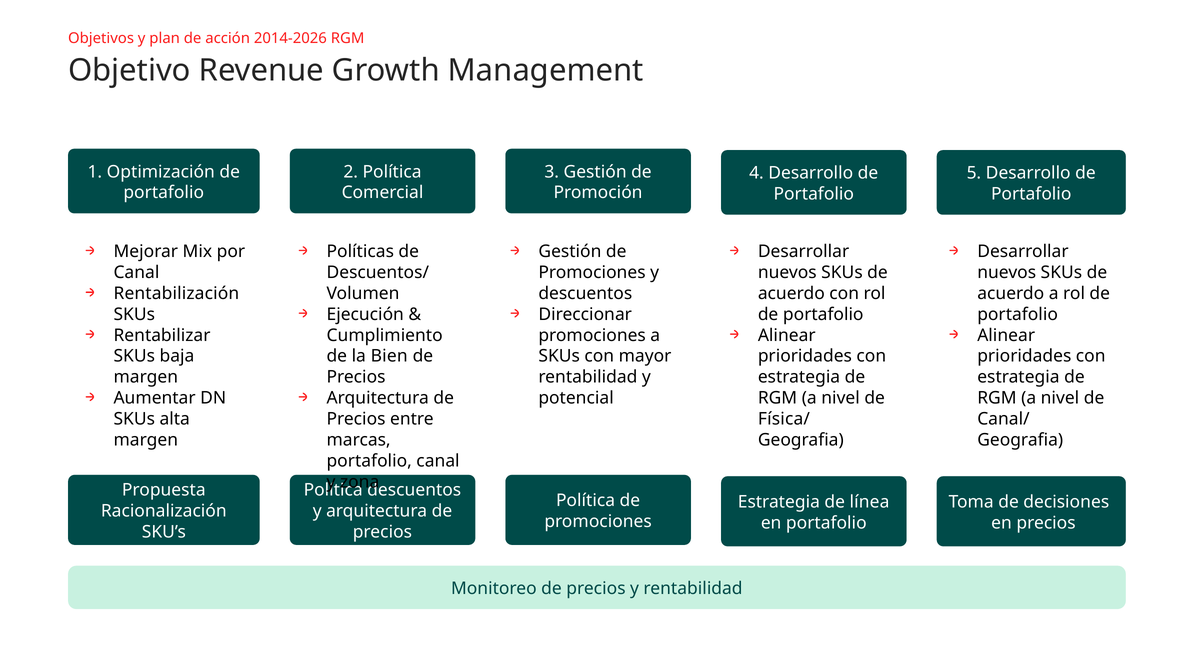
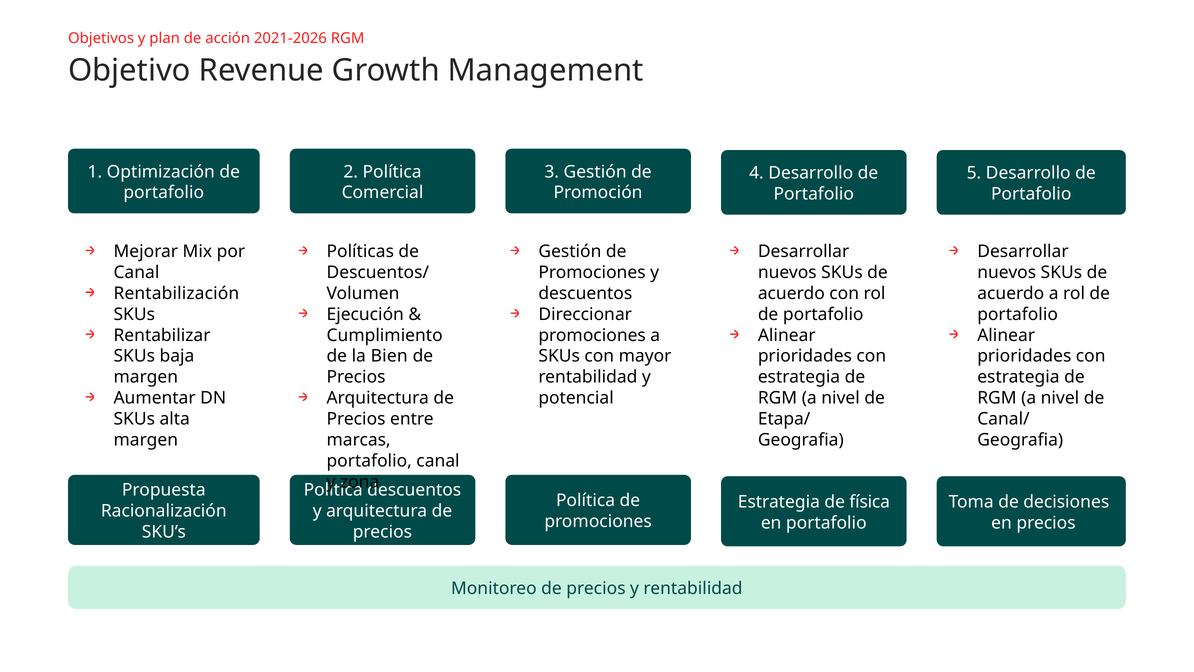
2014-2026: 2014-2026 -> 2021-2026
Física/: Física/ -> Etapa/
línea: línea -> física
